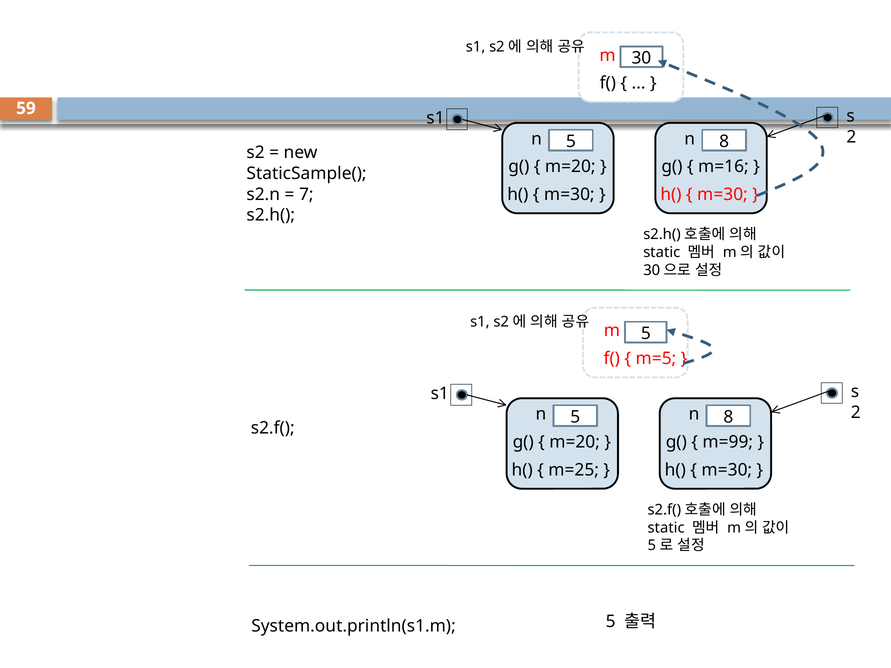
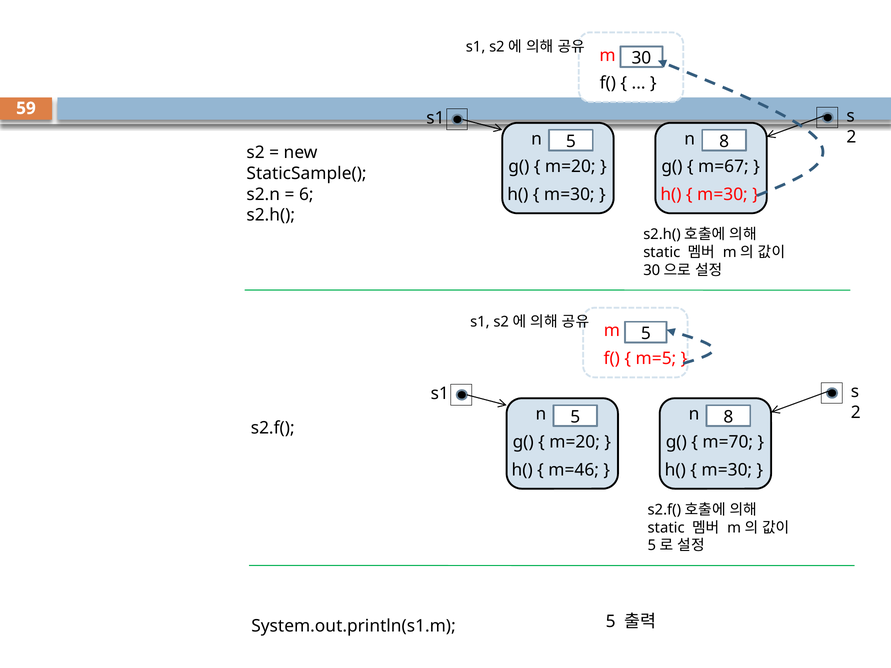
m=16: m=16 -> m=67
7: 7 -> 6
m=99: m=99 -> m=70
m=25: m=25 -> m=46
